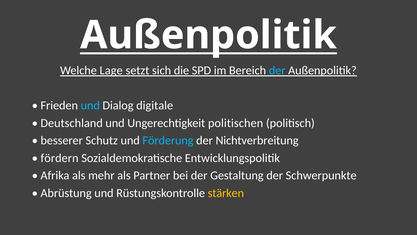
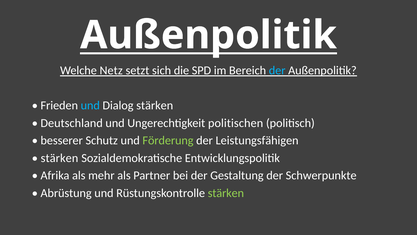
Lage: Lage -> Netz
Dialog digitale: digitale -> stärken
Förderung colour: light blue -> light green
Nichtverbreitung: Nichtverbreitung -> Leistungsfähigen
fördern at (60, 158): fördern -> stärken
stärken at (226, 193) colour: yellow -> light green
